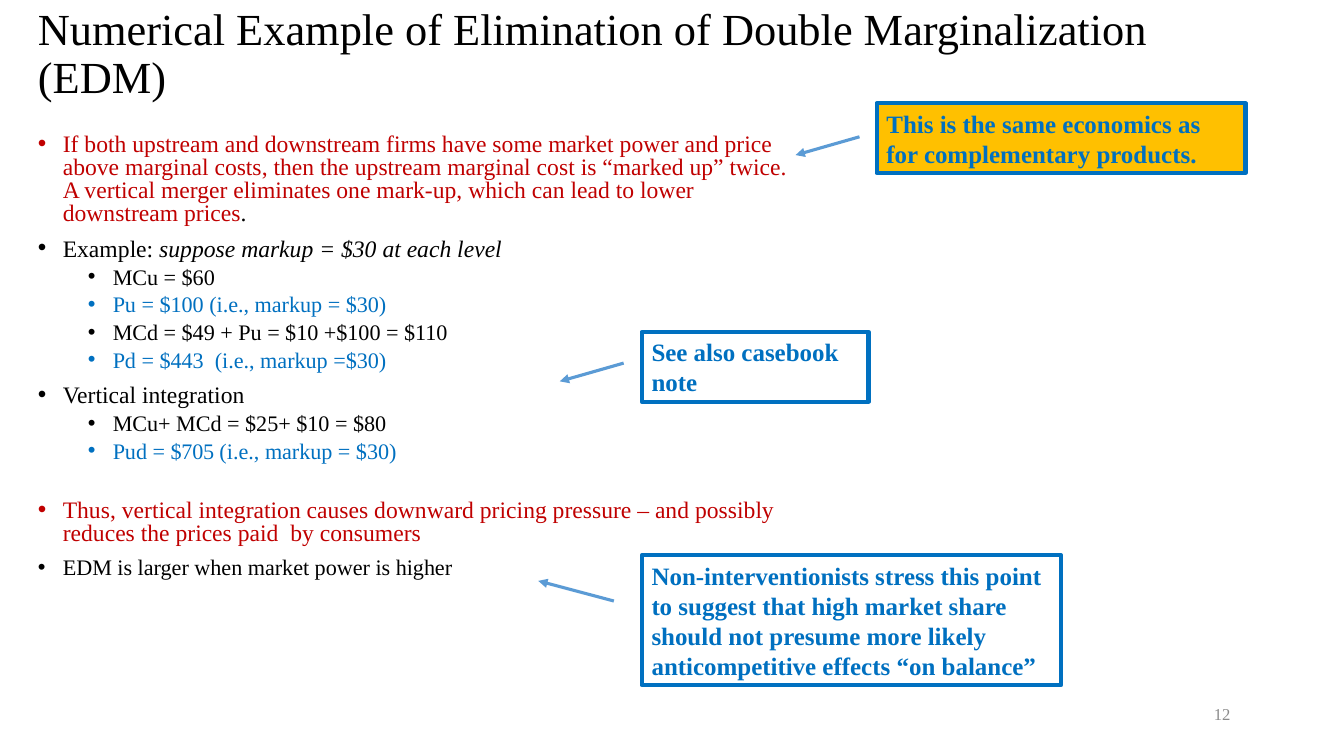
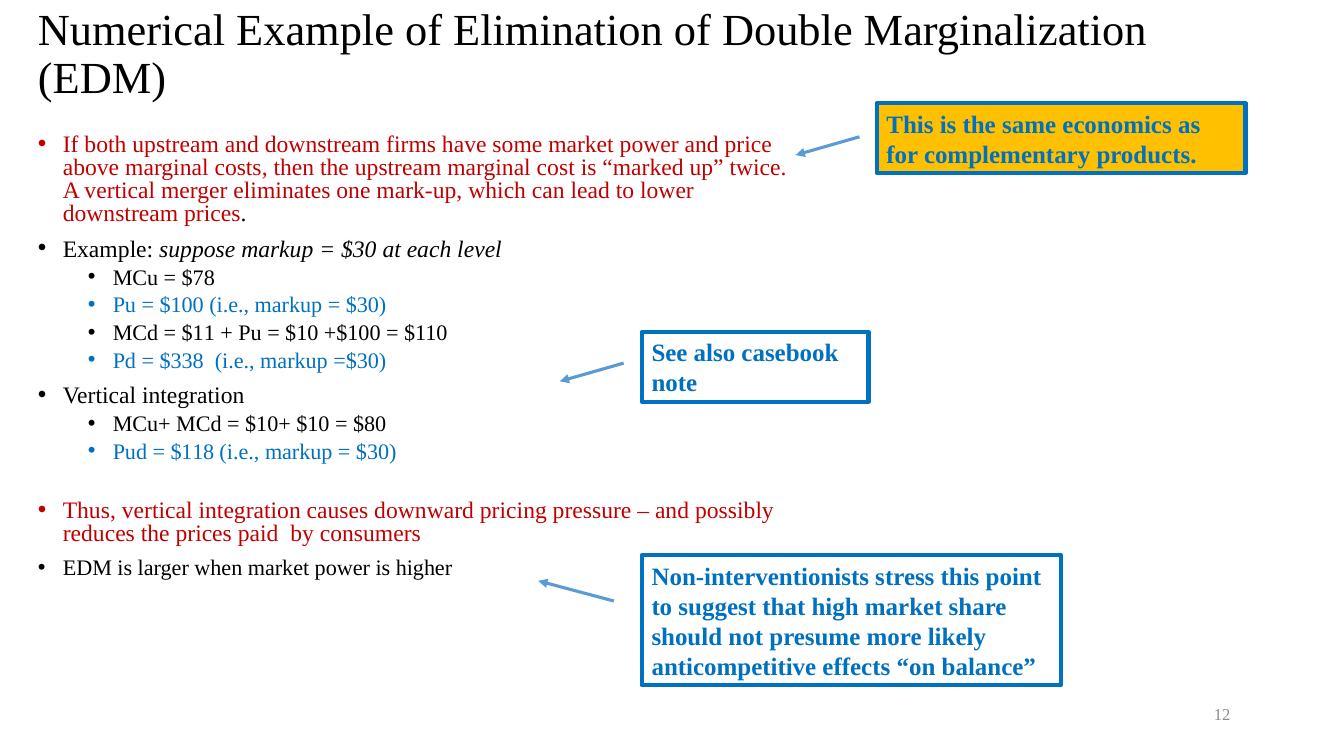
$60: $60 -> $78
$49: $49 -> $11
$443: $443 -> $338
$25+: $25+ -> $10+
$705: $705 -> $118
